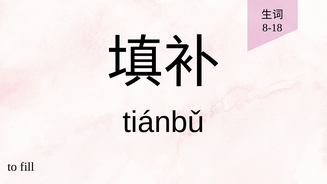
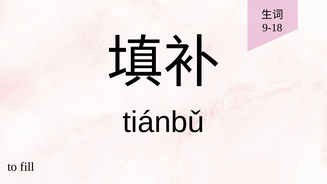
8-18: 8-18 -> 9-18
